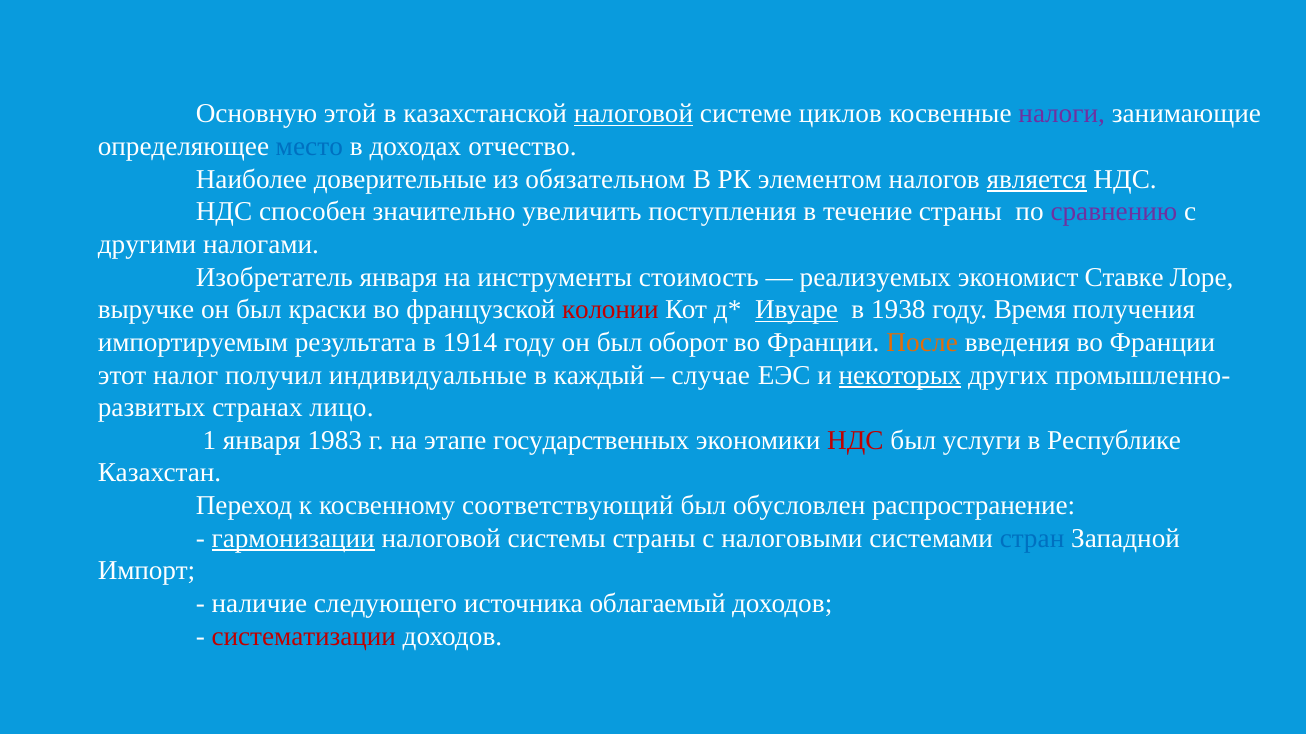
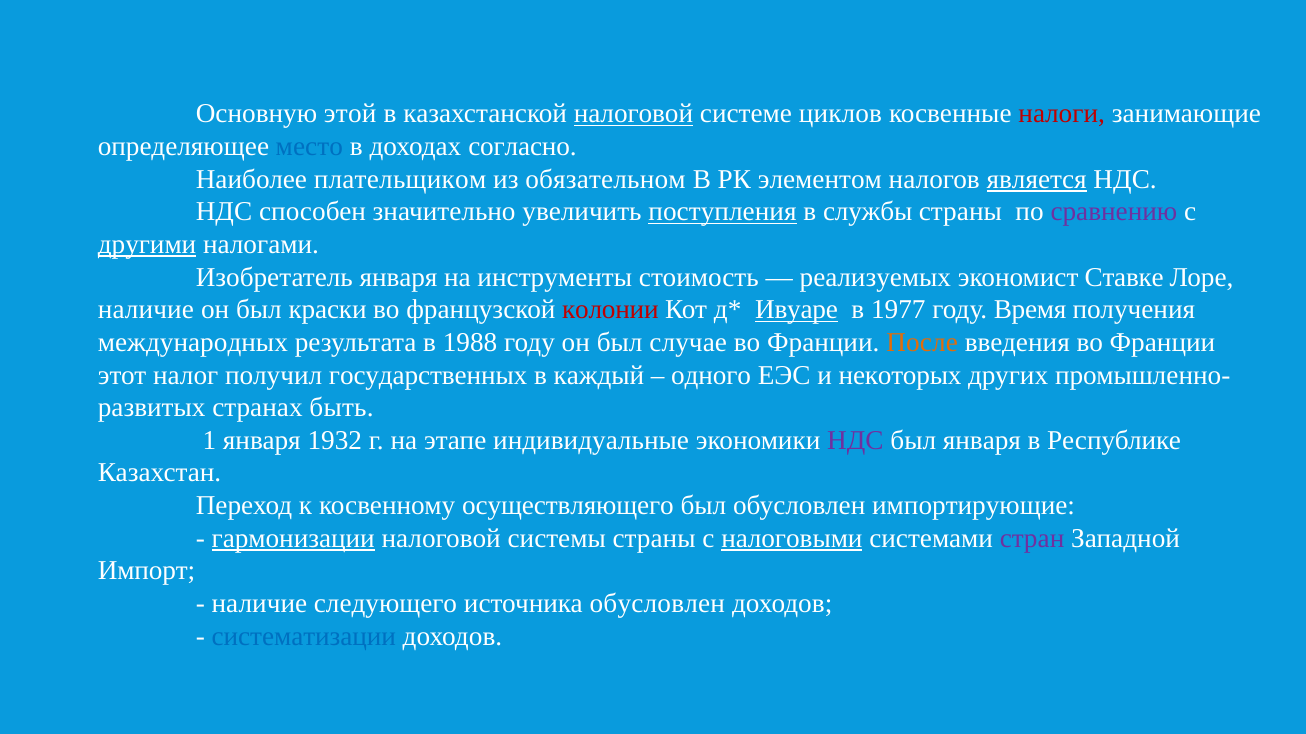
налоги colour: purple -> red
отчество: отчество -> согласно
доверительные: доверительные -> плательщиком
поступления underline: none -> present
течение: течение -> службы
другими underline: none -> present
выручке at (146, 310): выручке -> наличие
1938: 1938 -> 1977
импортируемым: импортируемым -> международных
1914: 1914 -> 1988
оборот: оборот -> случае
индивидуальные: индивидуальные -> государственных
случае: случае -> одного
некоторых underline: present -> none
лицо: лицо -> быть
1983: 1983 -> 1932
государственных: государственных -> индивидуальные
НДС at (855, 441) colour: red -> purple
был услуги: услуги -> января
соответствующий: соответствующий -> осуществляющего
распространение: распространение -> импортирующие
налоговыми underline: none -> present
стран colour: blue -> purple
источника облагаемый: облагаемый -> обусловлен
систематизации colour: red -> blue
